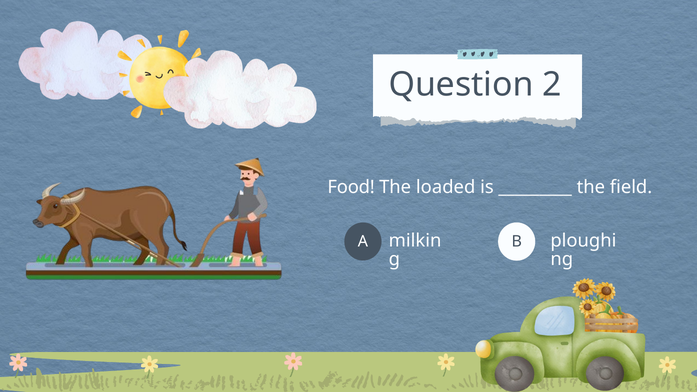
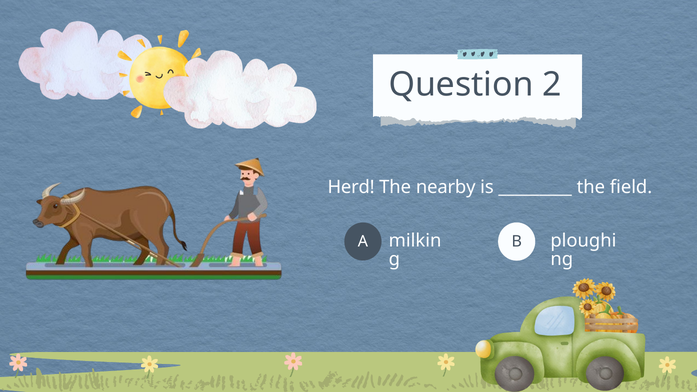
Food: Food -> Herd
loaded: loaded -> nearby
